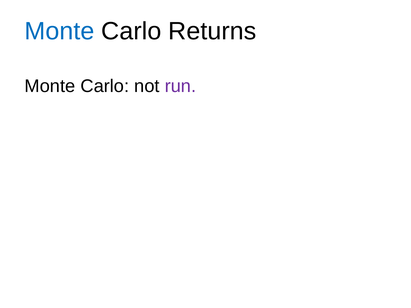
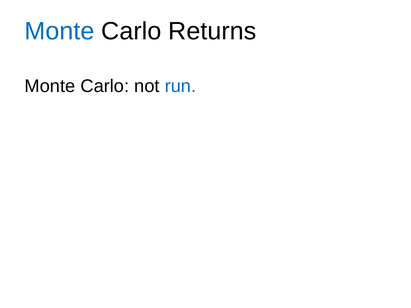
run colour: purple -> blue
